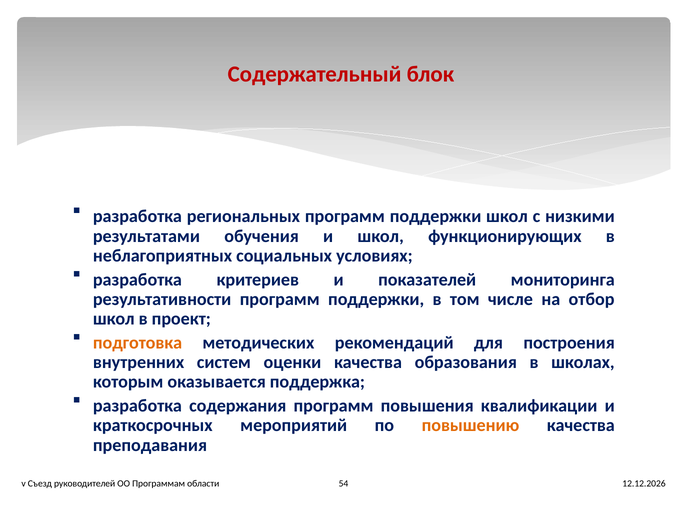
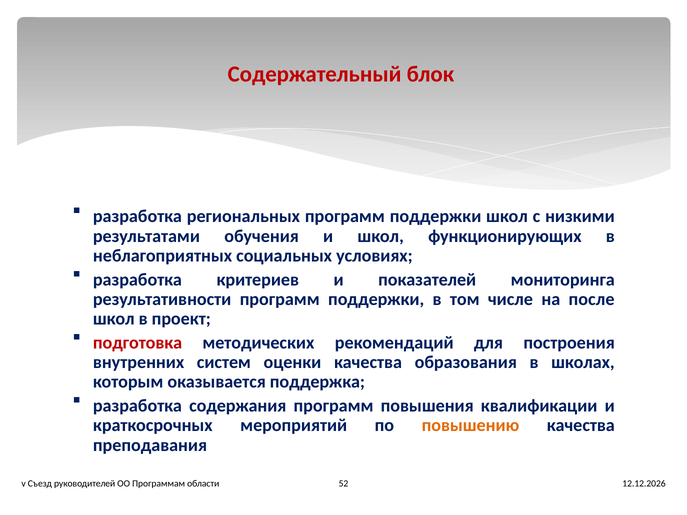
отбор: отбор -> после
подготовка colour: orange -> red
54: 54 -> 52
